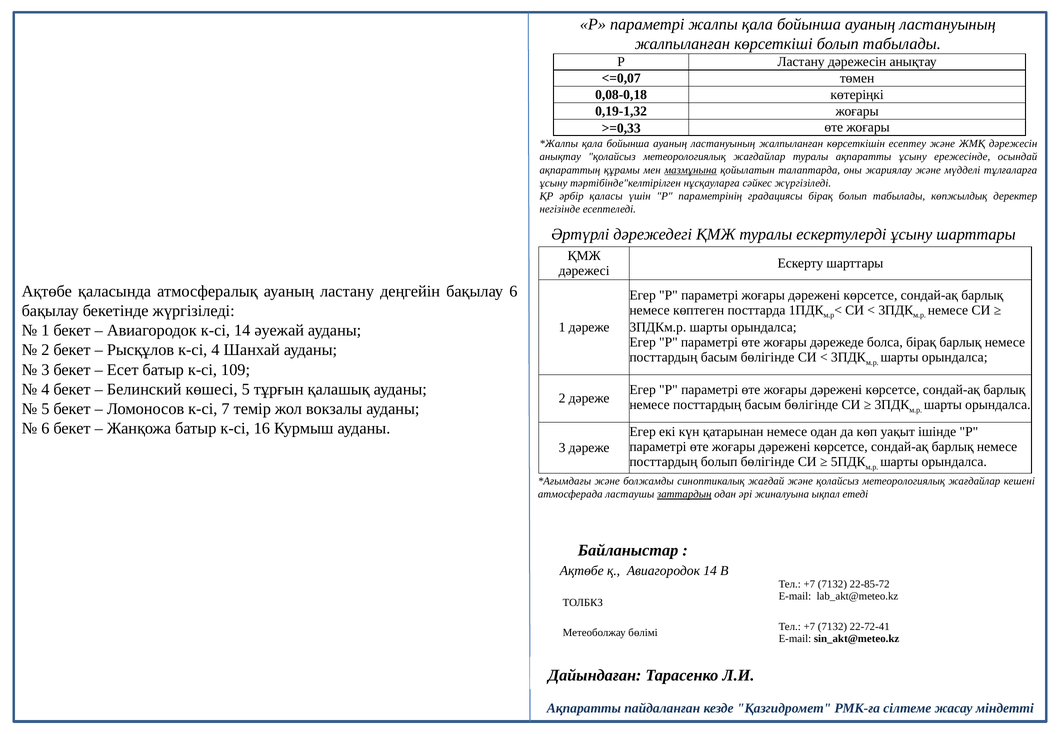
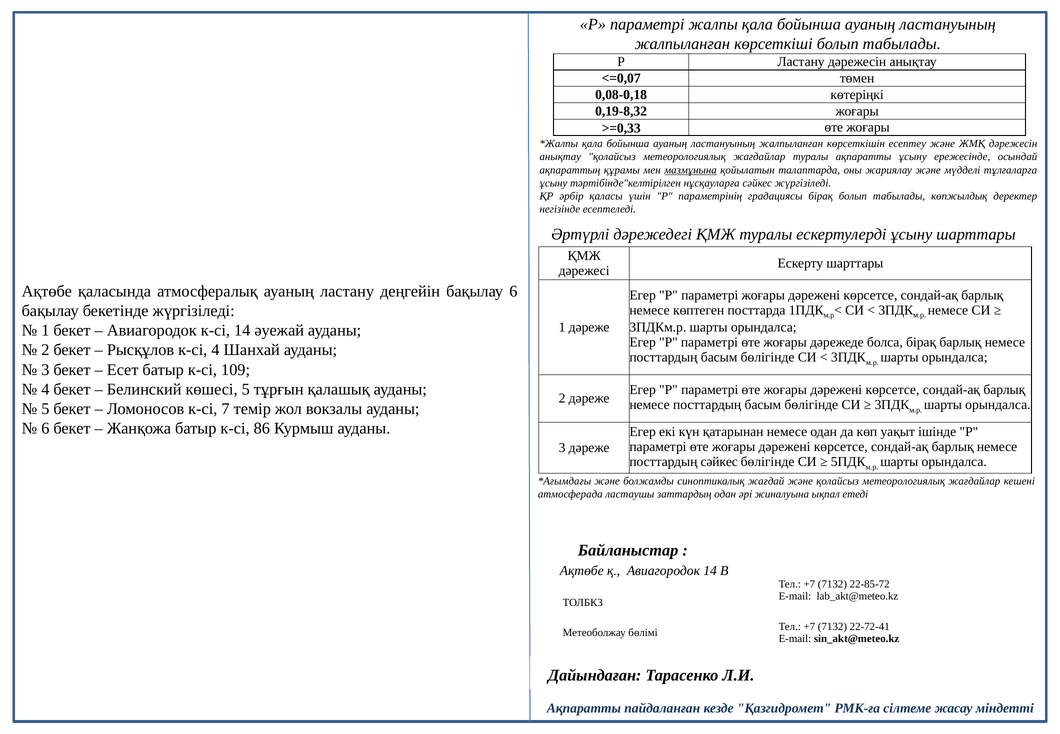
0,19-1,32: 0,19-1,32 -> 0,19-8,32
16: 16 -> 86
посттардың болып: болып -> сәйкес
заттардың underline: present -> none
